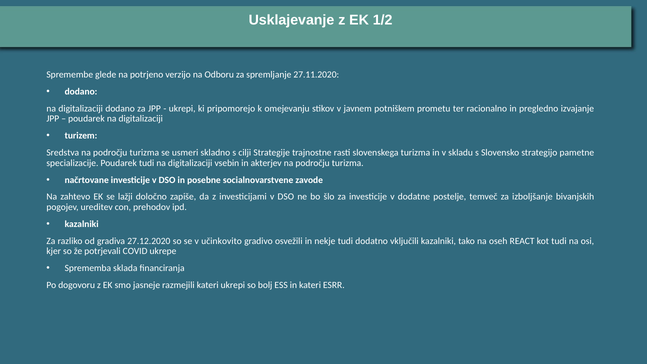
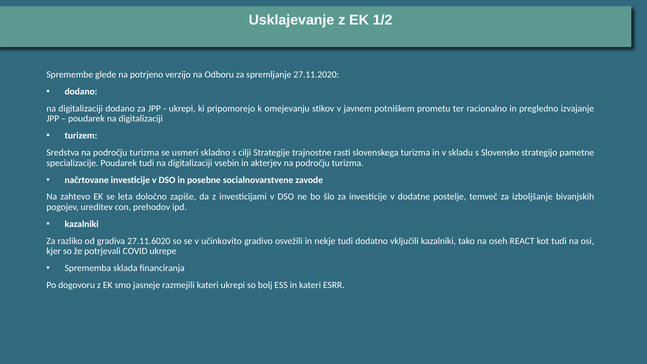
lažji: lažji -> leta
27.12.2020: 27.12.2020 -> 27.11.6020
